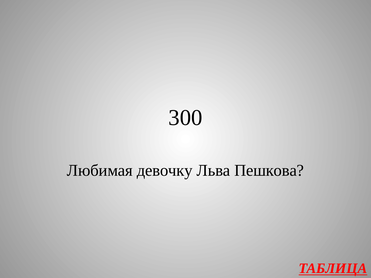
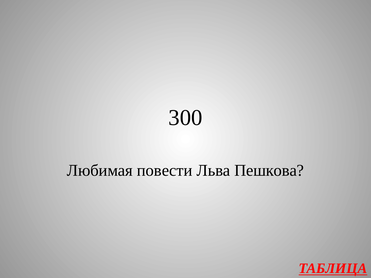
девочку: девочку -> повести
